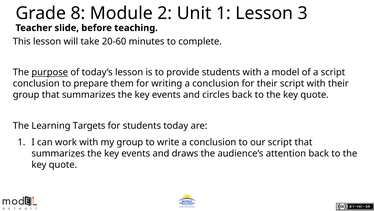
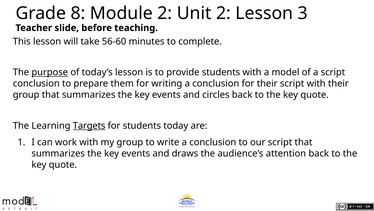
Unit 1: 1 -> 2
20-60: 20-60 -> 56-60
Targets underline: none -> present
